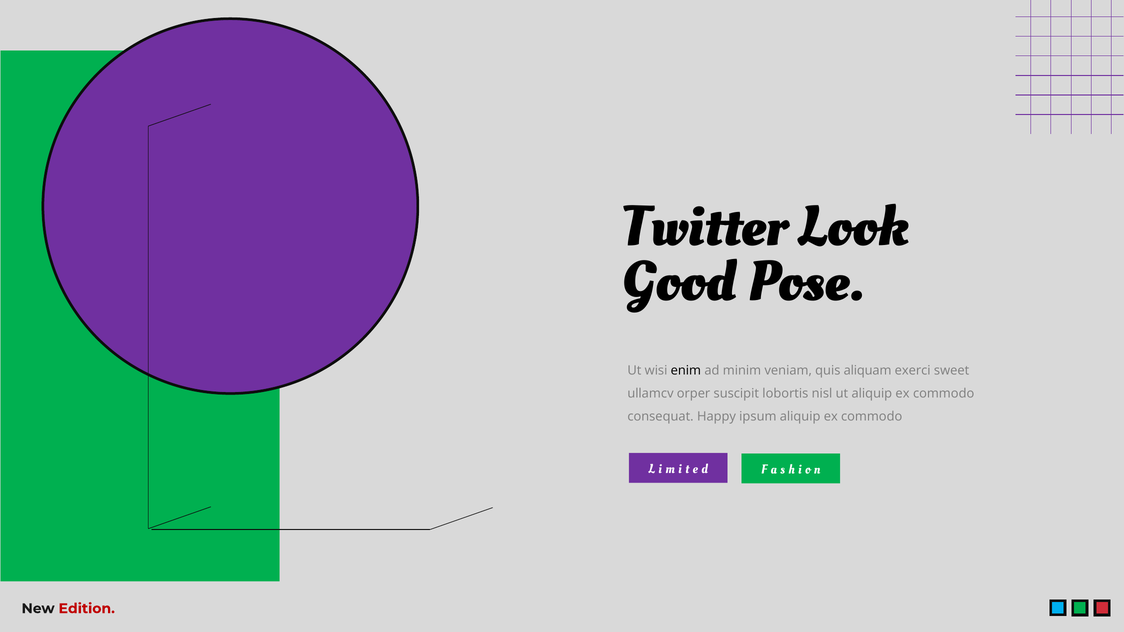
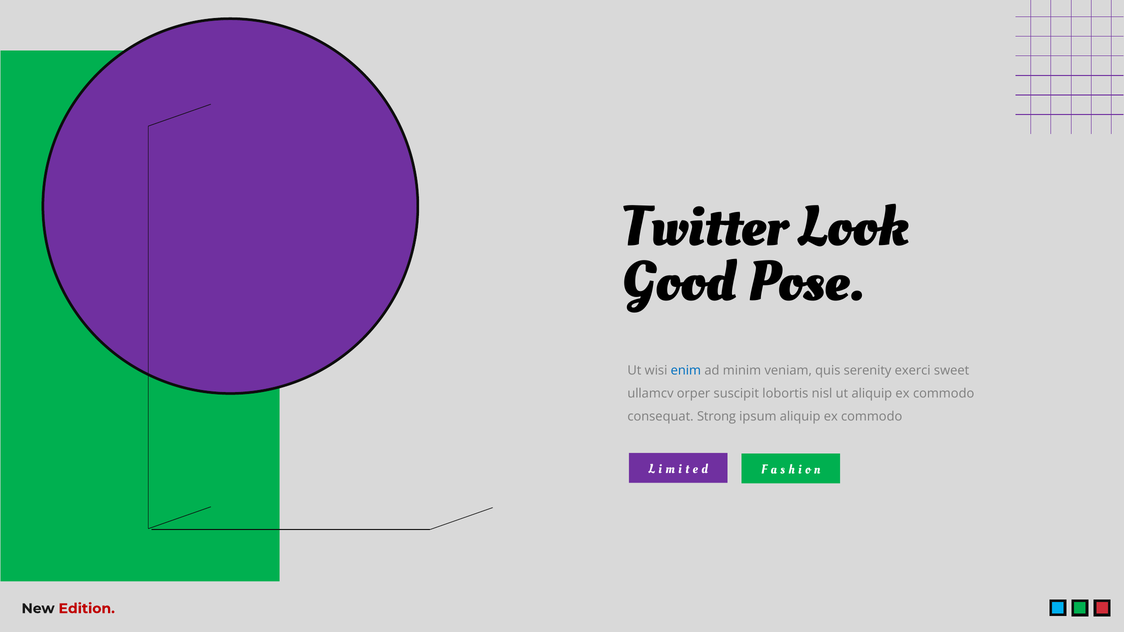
enim colour: black -> blue
aliquam: aliquam -> serenity
Happy: Happy -> Strong
